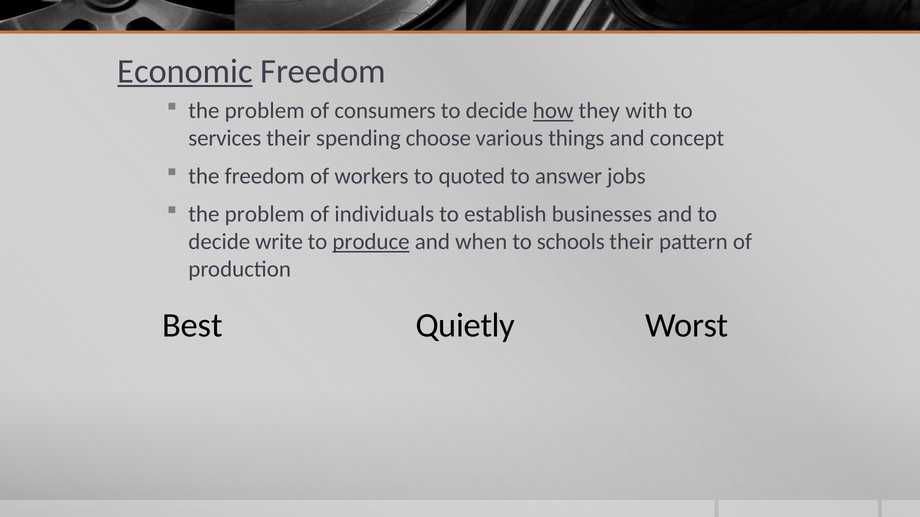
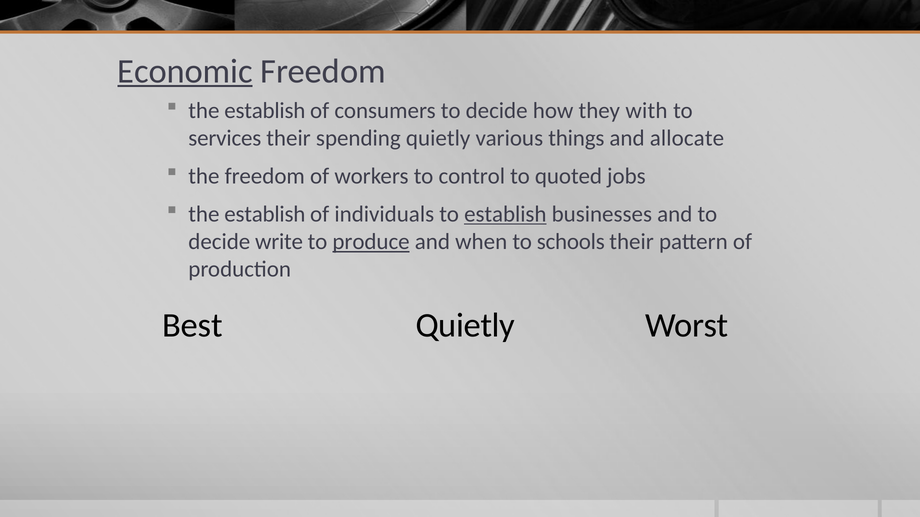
problem at (265, 111): problem -> establish
how underline: present -> none
spending choose: choose -> quietly
concept: concept -> allocate
quoted: quoted -> control
answer: answer -> quoted
problem at (265, 214): problem -> establish
establish at (505, 214) underline: none -> present
